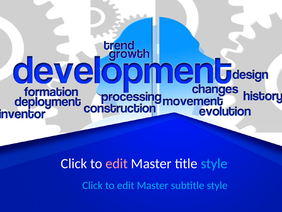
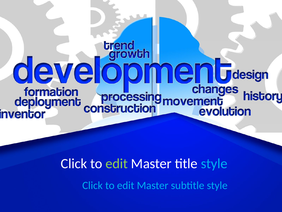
edit at (117, 163) colour: pink -> light green
